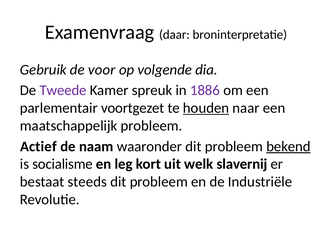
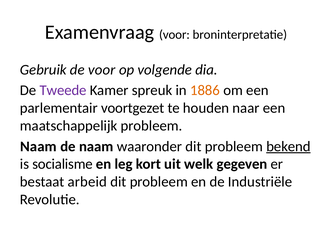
Examenvraag daar: daar -> voor
1886 colour: purple -> orange
houden underline: present -> none
Actief at (38, 146): Actief -> Naam
slavernij: slavernij -> gegeven
steeds: steeds -> arbeid
